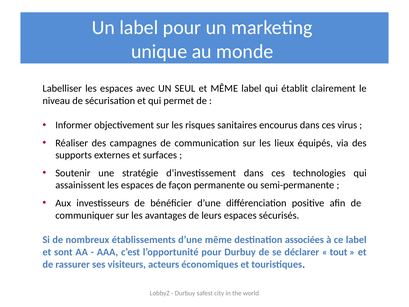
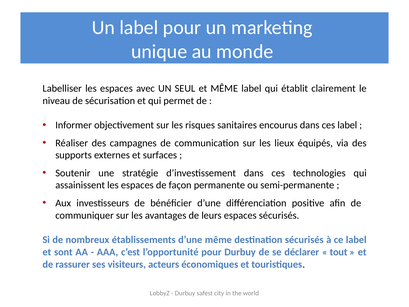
ces virus: virus -> label
destination associées: associées -> sécurisés
